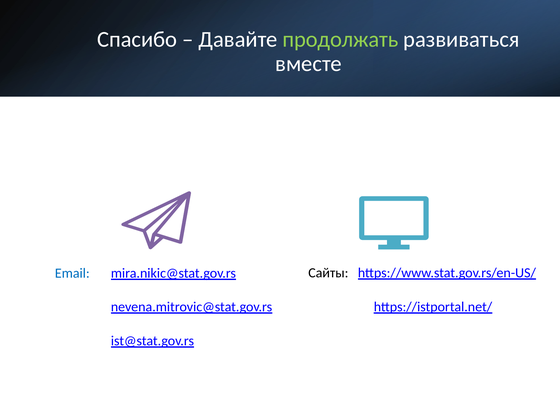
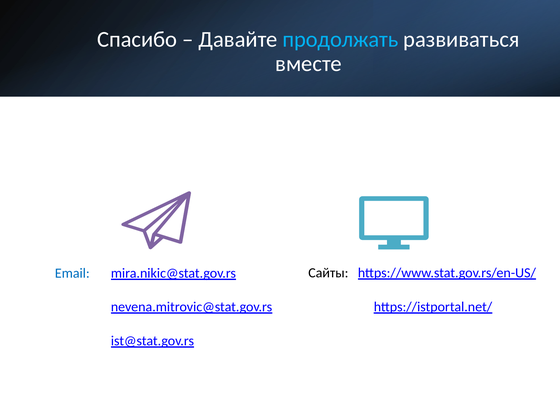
продолжать colour: light green -> light blue
